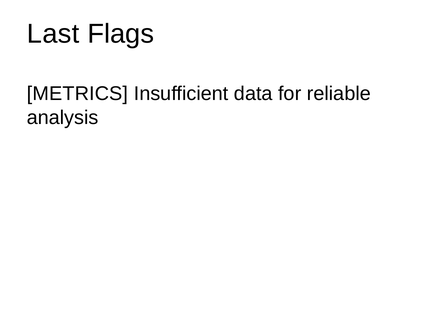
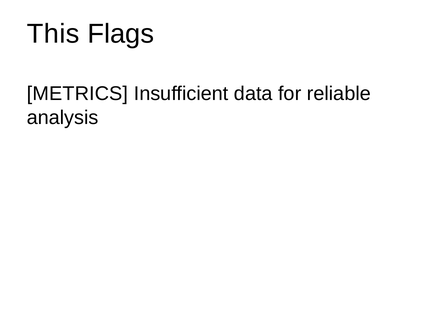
Last: Last -> This
